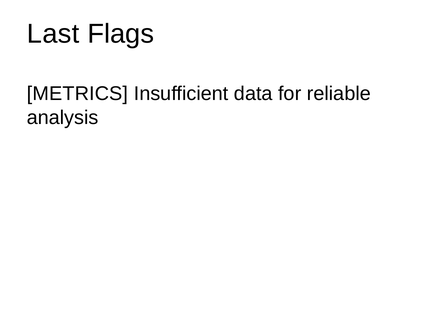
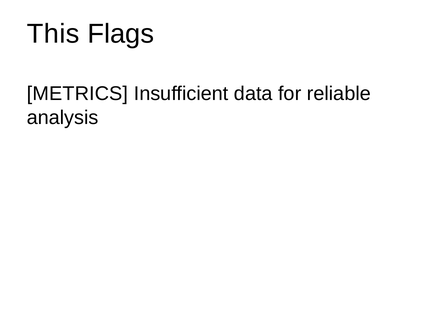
Last: Last -> This
